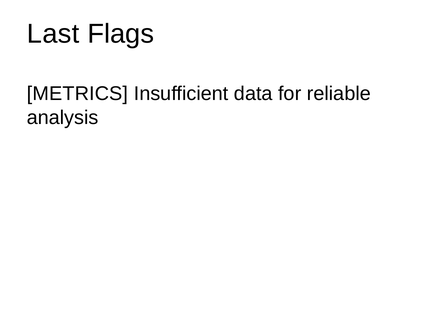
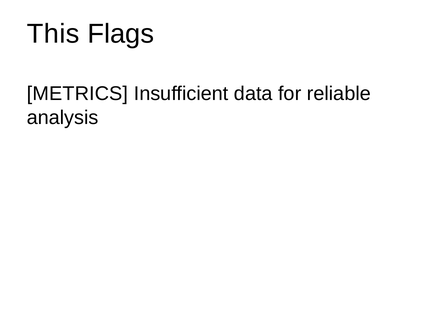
Last: Last -> This
